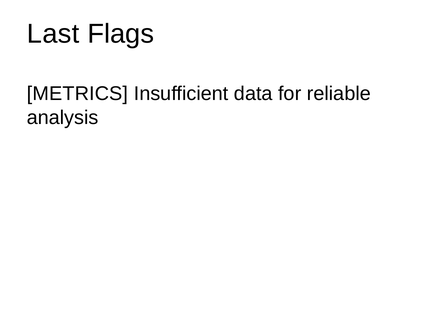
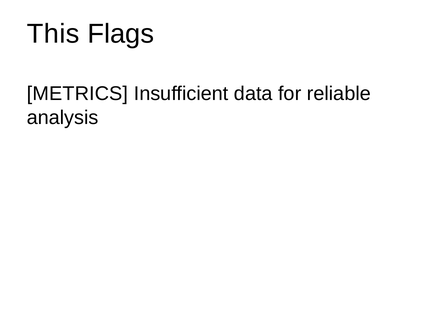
Last: Last -> This
